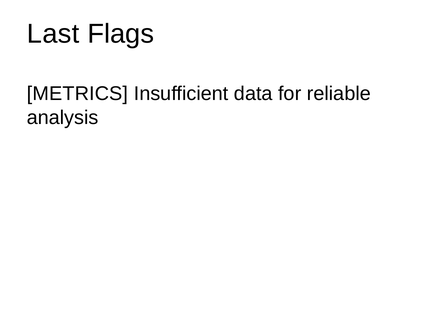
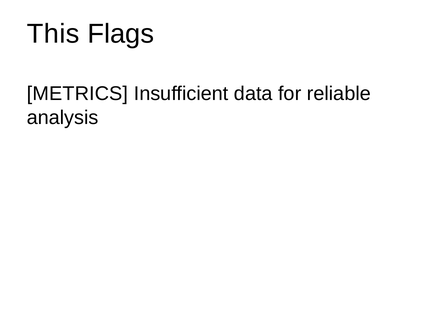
Last: Last -> This
